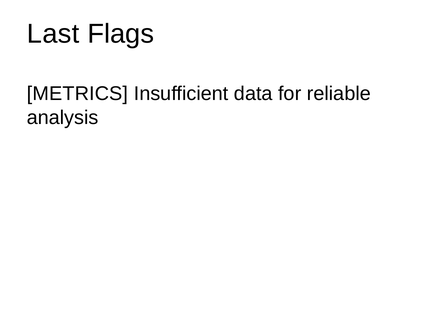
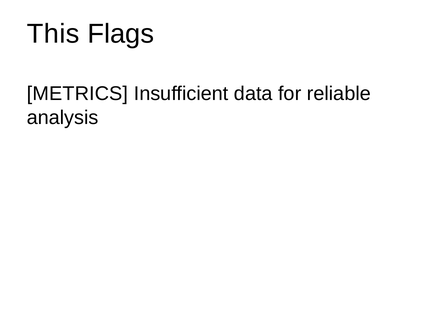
Last: Last -> This
